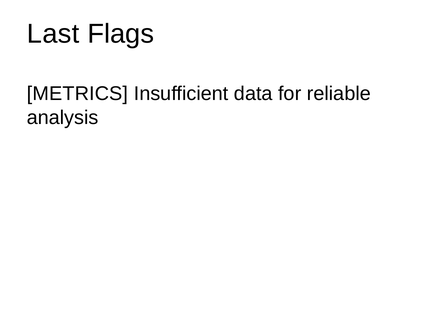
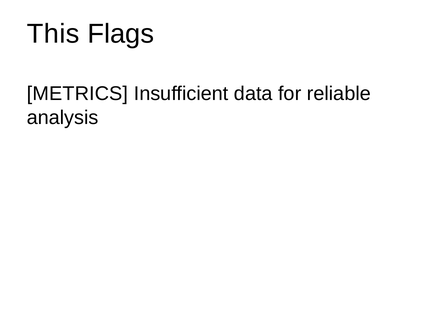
Last: Last -> This
